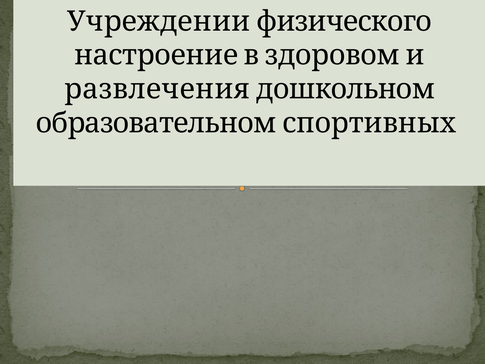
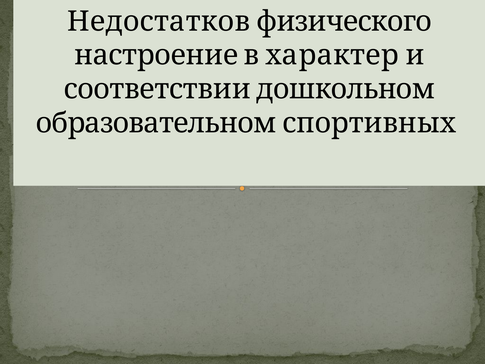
Учреждении: Учреждении -> Недостатков
здоровом: здоровом -> характер
развлечения: развлечения -> соответствии
